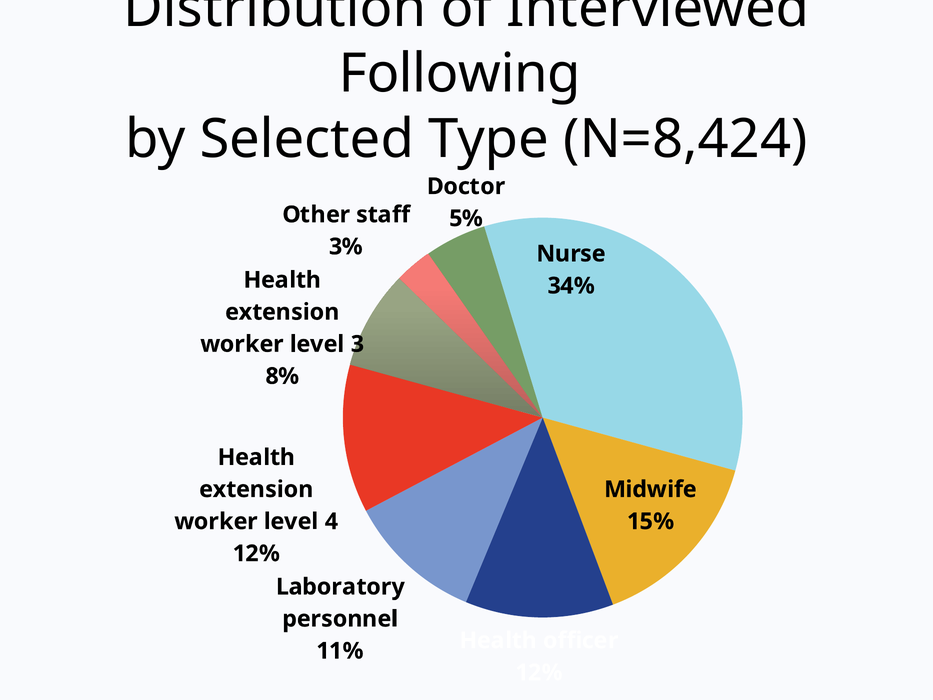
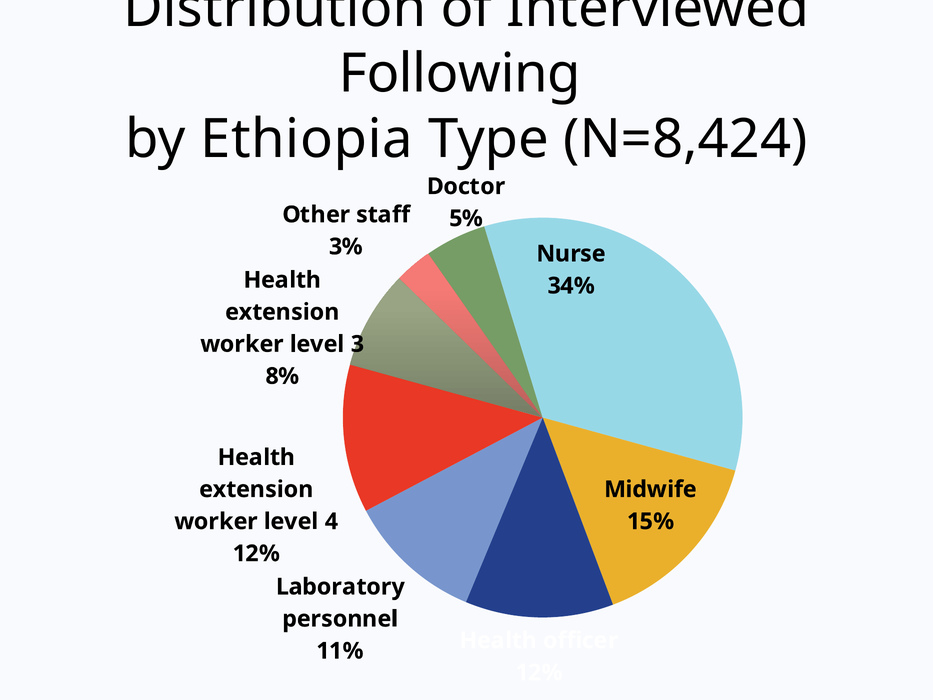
Selected: Selected -> Ethiopia
